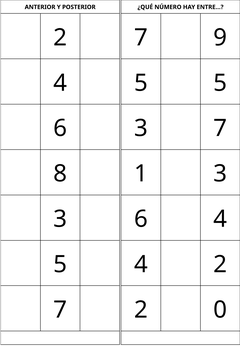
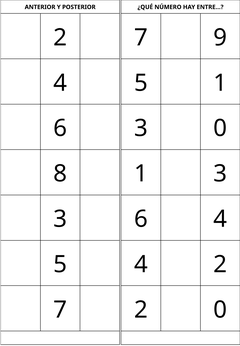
5 5: 5 -> 1
3 7: 7 -> 0
